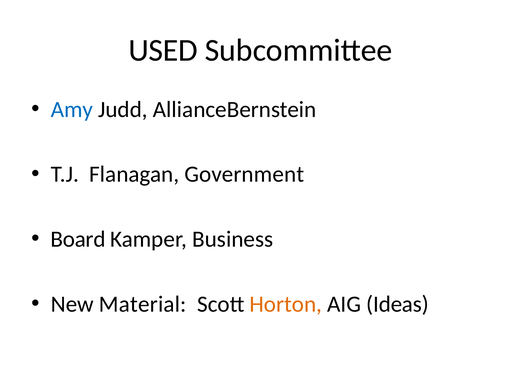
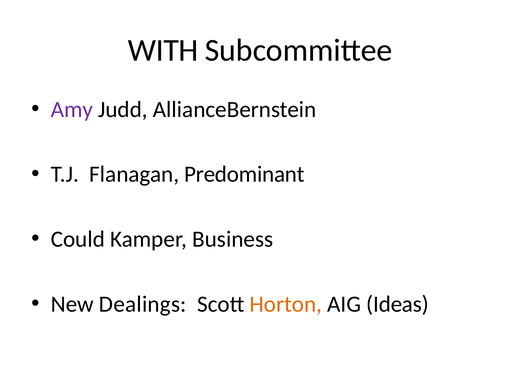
USED: USED -> WITH
Amy colour: blue -> purple
Government: Government -> Predominant
Board: Board -> Could
Material: Material -> Dealings
